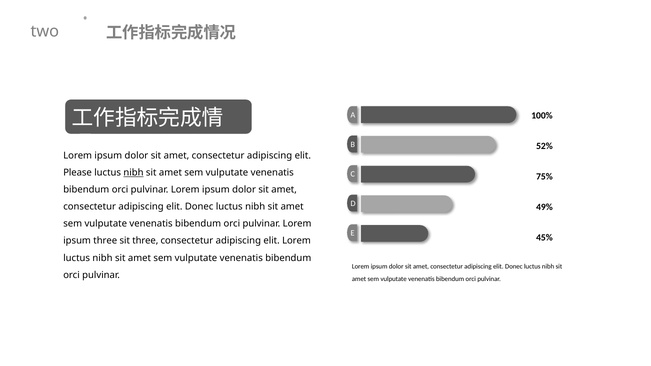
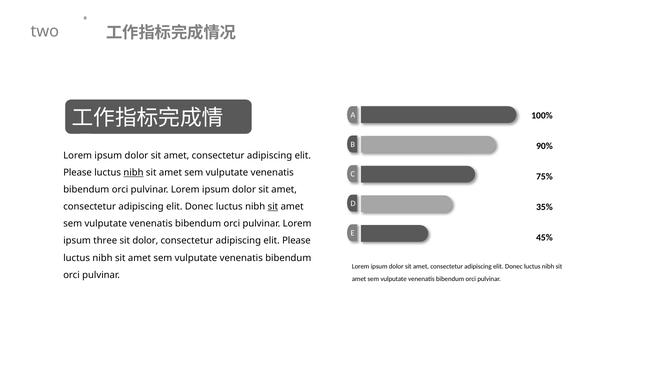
52%: 52% -> 90%
49%: 49% -> 35%
sit at (273, 207) underline: none -> present
sit three: three -> dolor
Lorem at (296, 241): Lorem -> Please
